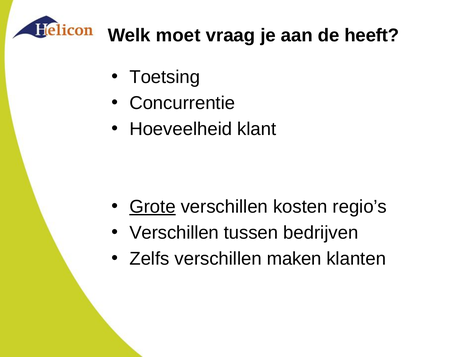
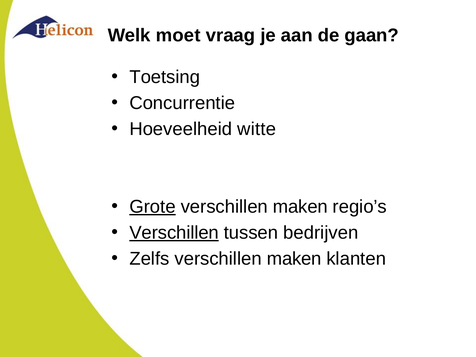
heeft: heeft -> gaan
klant: klant -> witte
kosten at (300, 207): kosten -> maken
Verschillen at (174, 233) underline: none -> present
